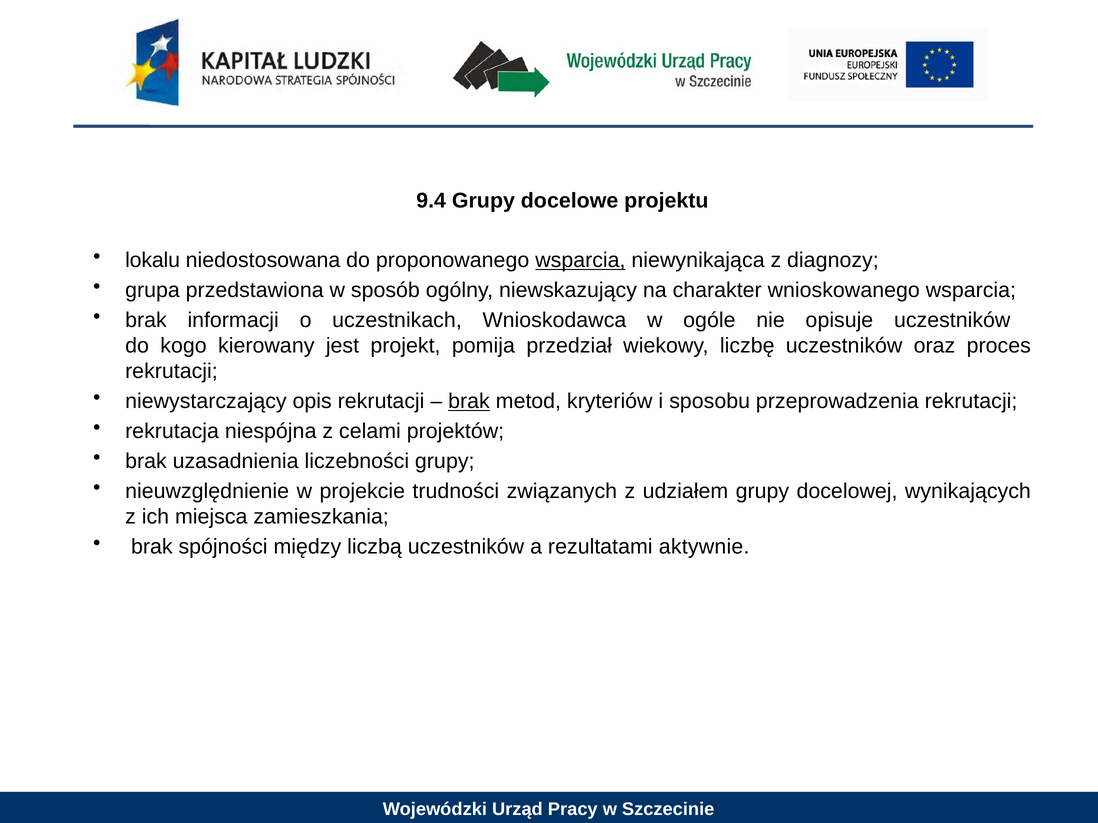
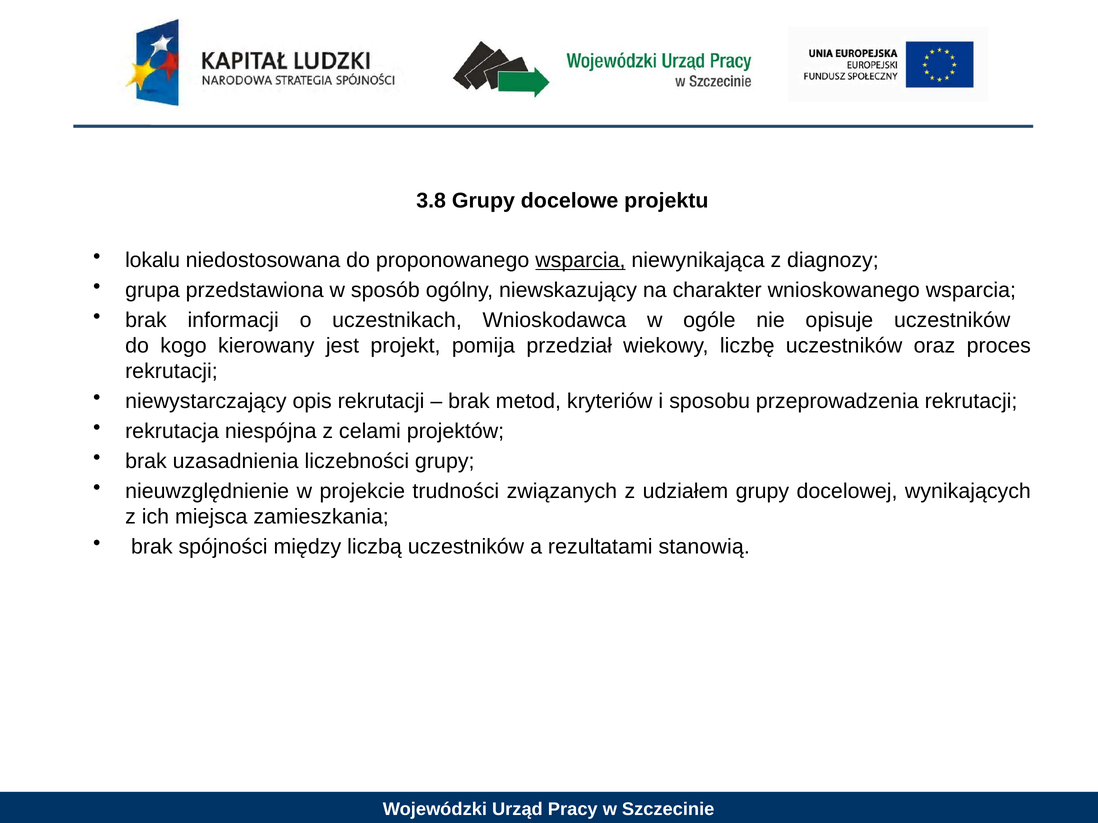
9.4: 9.4 -> 3.8
brak at (469, 402) underline: present -> none
aktywnie: aktywnie -> stanowią
